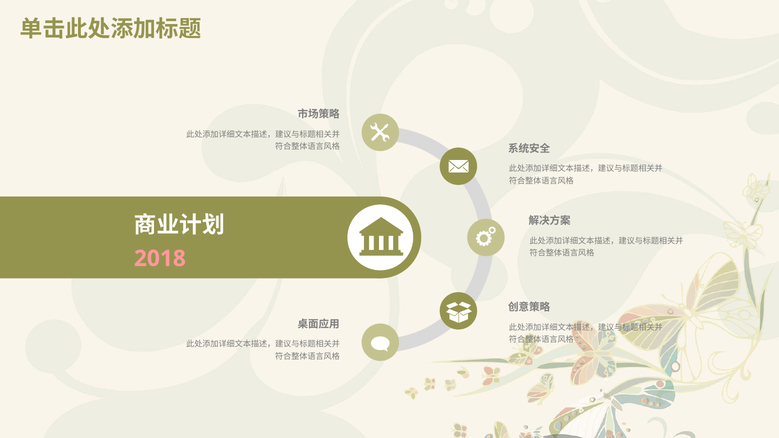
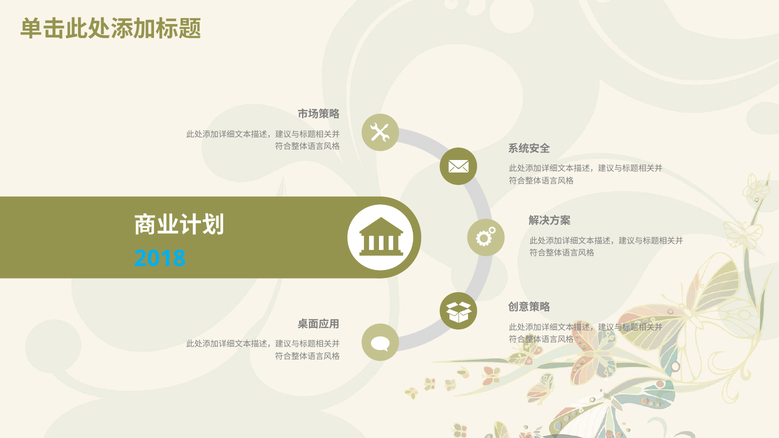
2018 colour: pink -> light blue
